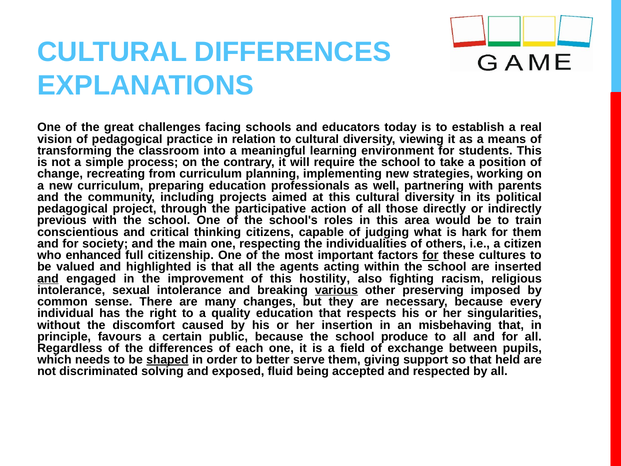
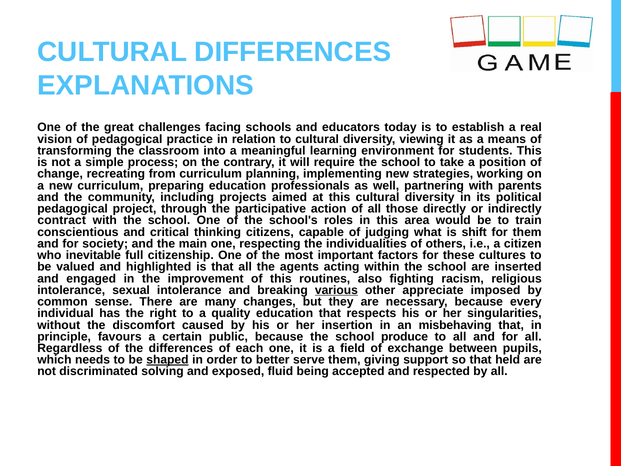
previous: previous -> contract
hark: hark -> shift
enhanced: enhanced -> inevitable
for at (430, 255) underline: present -> none
and at (48, 278) underline: present -> none
hostility: hostility -> routines
preserving: preserving -> appreciate
